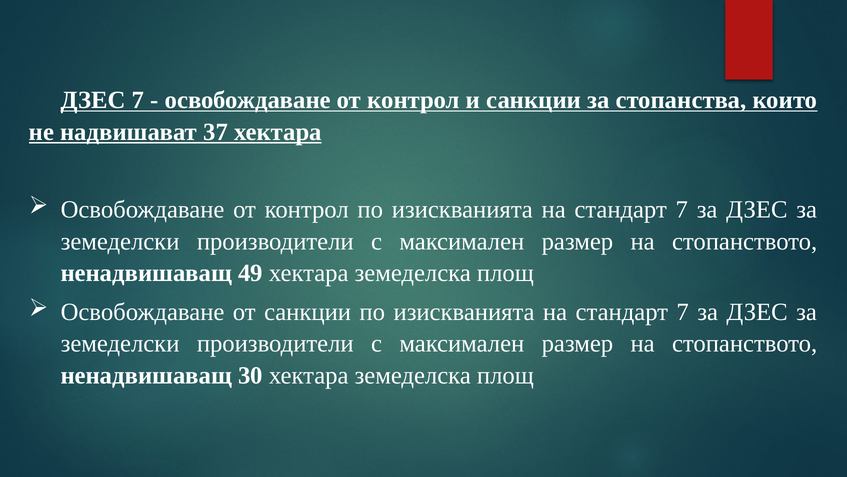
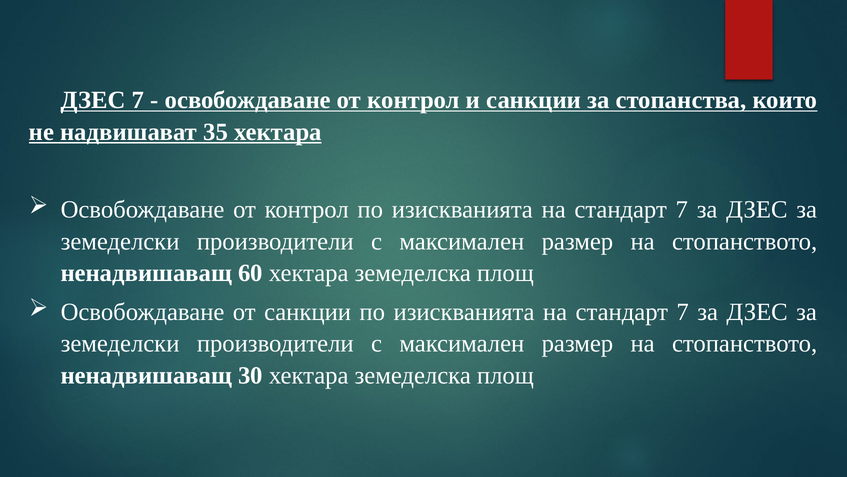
37: 37 -> 35
49: 49 -> 60
